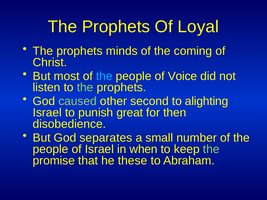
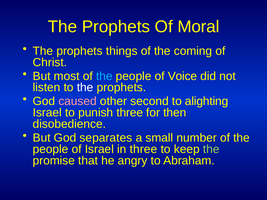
Loyal: Loyal -> Moral
minds: minds -> things
the at (85, 88) colour: light green -> white
caused colour: light green -> pink
punish great: great -> three
in when: when -> three
these: these -> angry
